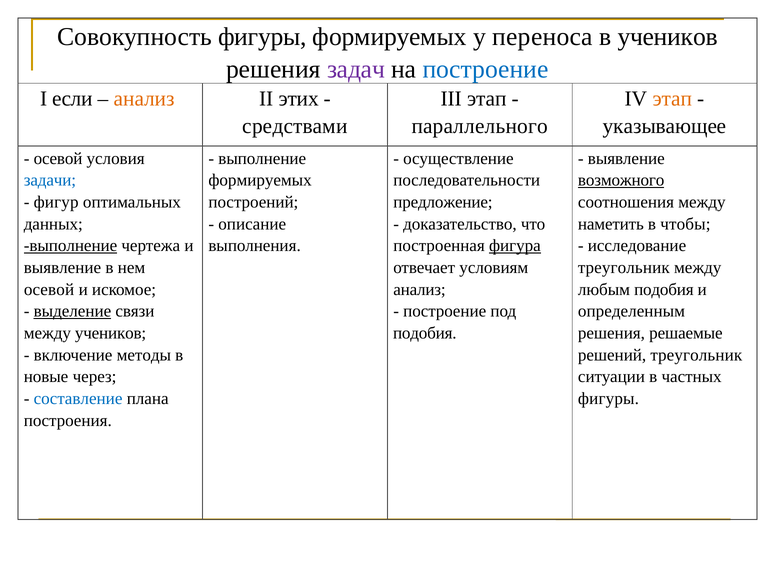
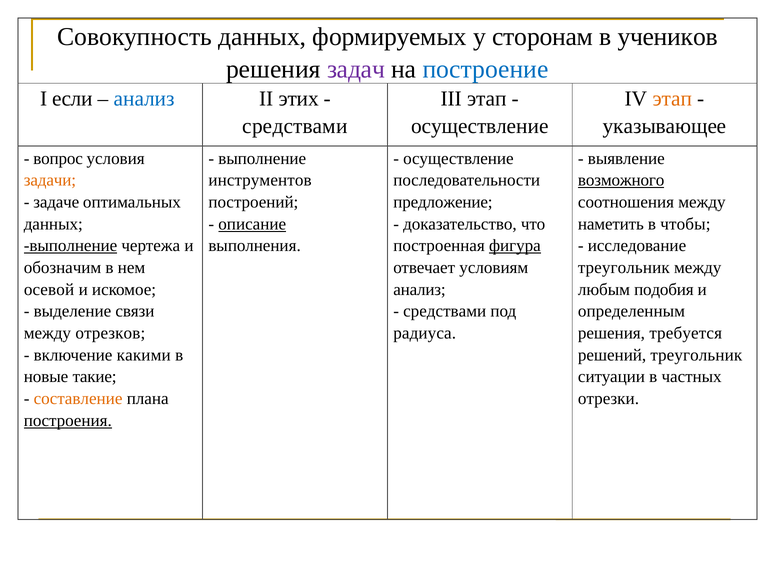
Совокупность фигуры: фигуры -> данных
переноса: переноса -> сторонам
анализ at (144, 99) colour: orange -> blue
параллельного at (480, 126): параллельного -> осуществление
осевой at (58, 158): осевой -> вопрос
задачи colour: blue -> orange
формируемых at (260, 180): формируемых -> инструментов
фигур: фигур -> задаче
описание underline: none -> present
выявление at (62, 268): выявление -> обозначим
выделение underline: present -> none
построение at (445, 311): построение -> средствами
между учеников: учеников -> отрезков
подобия at (425, 333): подобия -> радиуса
решаемые: решаемые -> требуется
методы: методы -> какими
через: через -> такие
составление colour: blue -> orange
фигуры at (608, 398): фигуры -> отрезки
построения underline: none -> present
